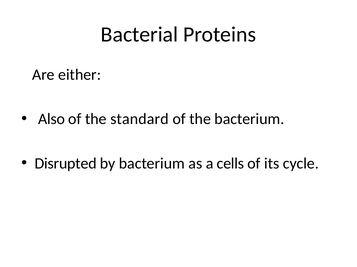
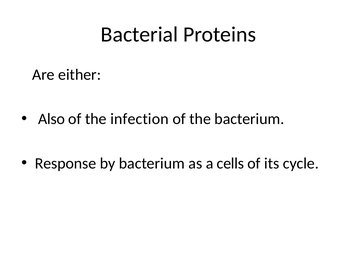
standard: standard -> infection
Disrupted: Disrupted -> Response
